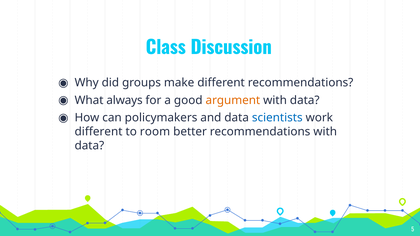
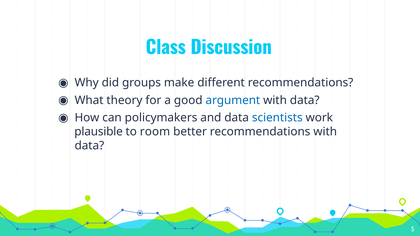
always: always -> theory
argument colour: orange -> blue
different at (99, 132): different -> plausible
